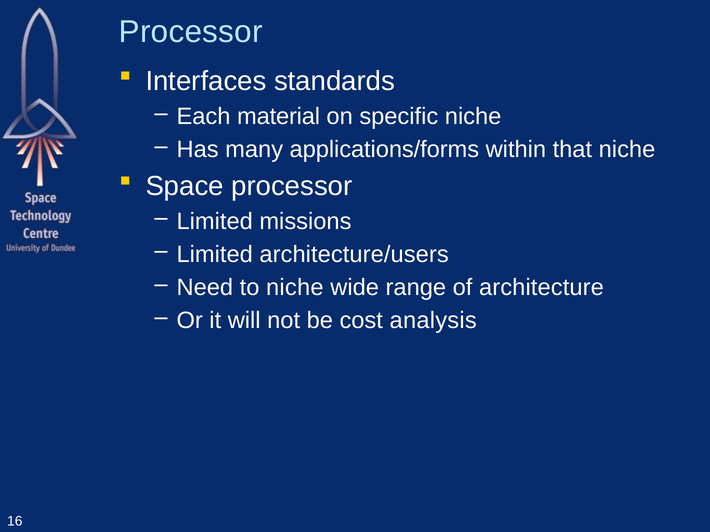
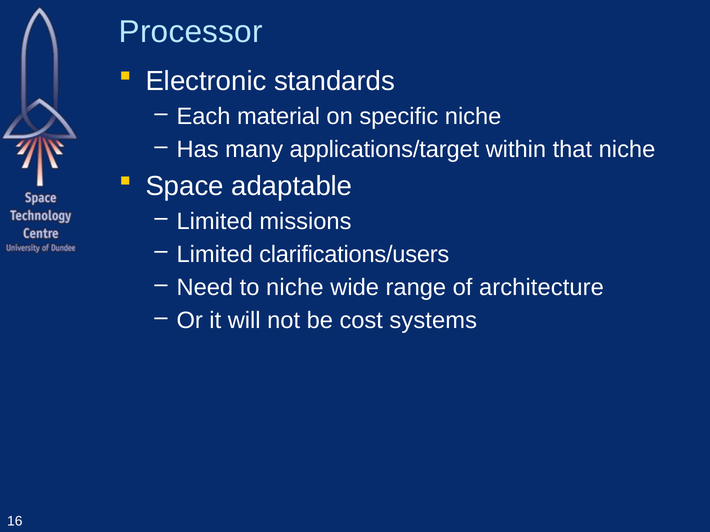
Interfaces: Interfaces -> Electronic
applications/forms: applications/forms -> applications/target
Space processor: processor -> adaptable
architecture/users: architecture/users -> clarifications/users
analysis: analysis -> systems
